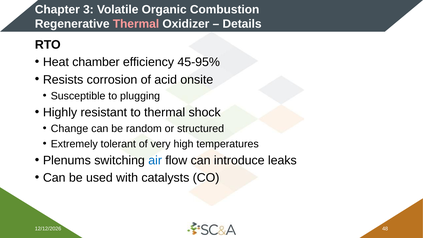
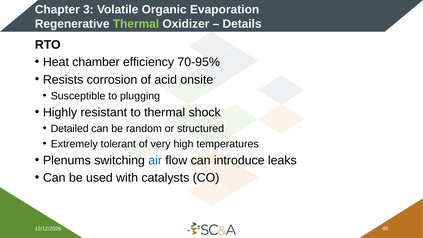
Combustion: Combustion -> Evaporation
Thermal at (136, 24) colour: pink -> light green
45-95%: 45-95% -> 70-95%
Change: Change -> Detailed
